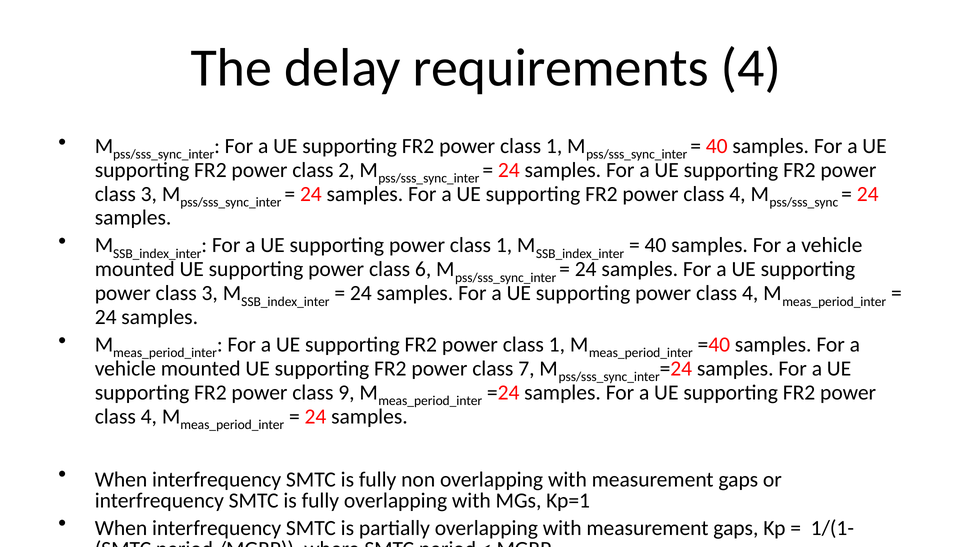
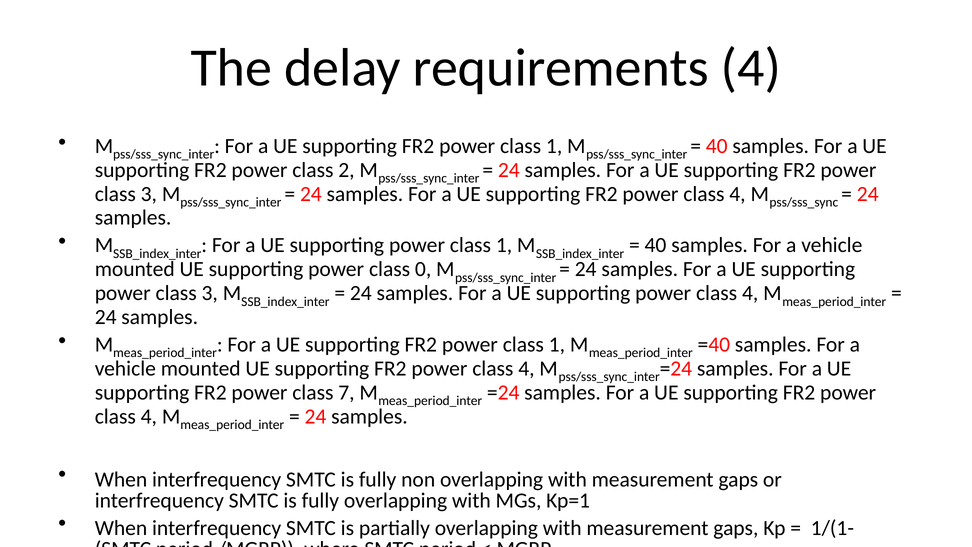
6: 6 -> 0
7 at (526, 368): 7 -> 4
9: 9 -> 7
